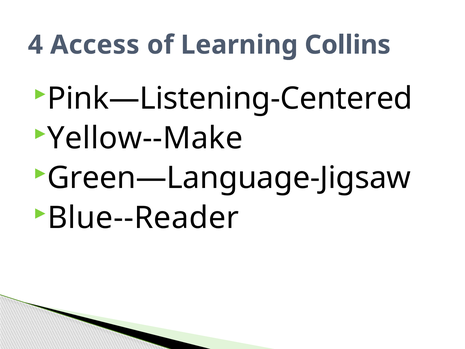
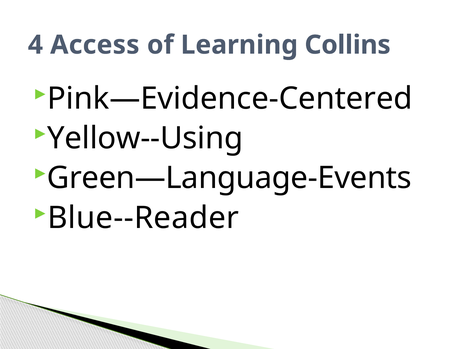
Pink—Listening-Centered: Pink—Listening-Centered -> Pink—Evidence-Centered
Yellow--Make: Yellow--Make -> Yellow--Using
Green—Language-Jigsaw: Green—Language-Jigsaw -> Green—Language-Events
